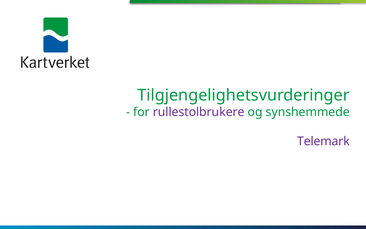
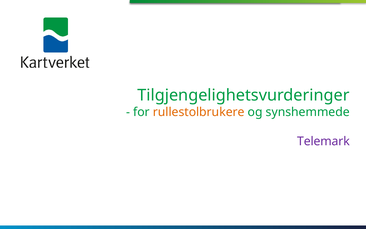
rullestolbrukere colour: purple -> orange
